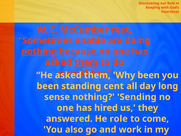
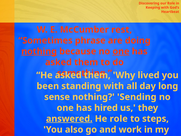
enable: enable -> phrase
them at (86, 62) underline: present -> none
Why been: been -> lived
standing cent: cent -> with
answered underline: none -> present
come: come -> steps
